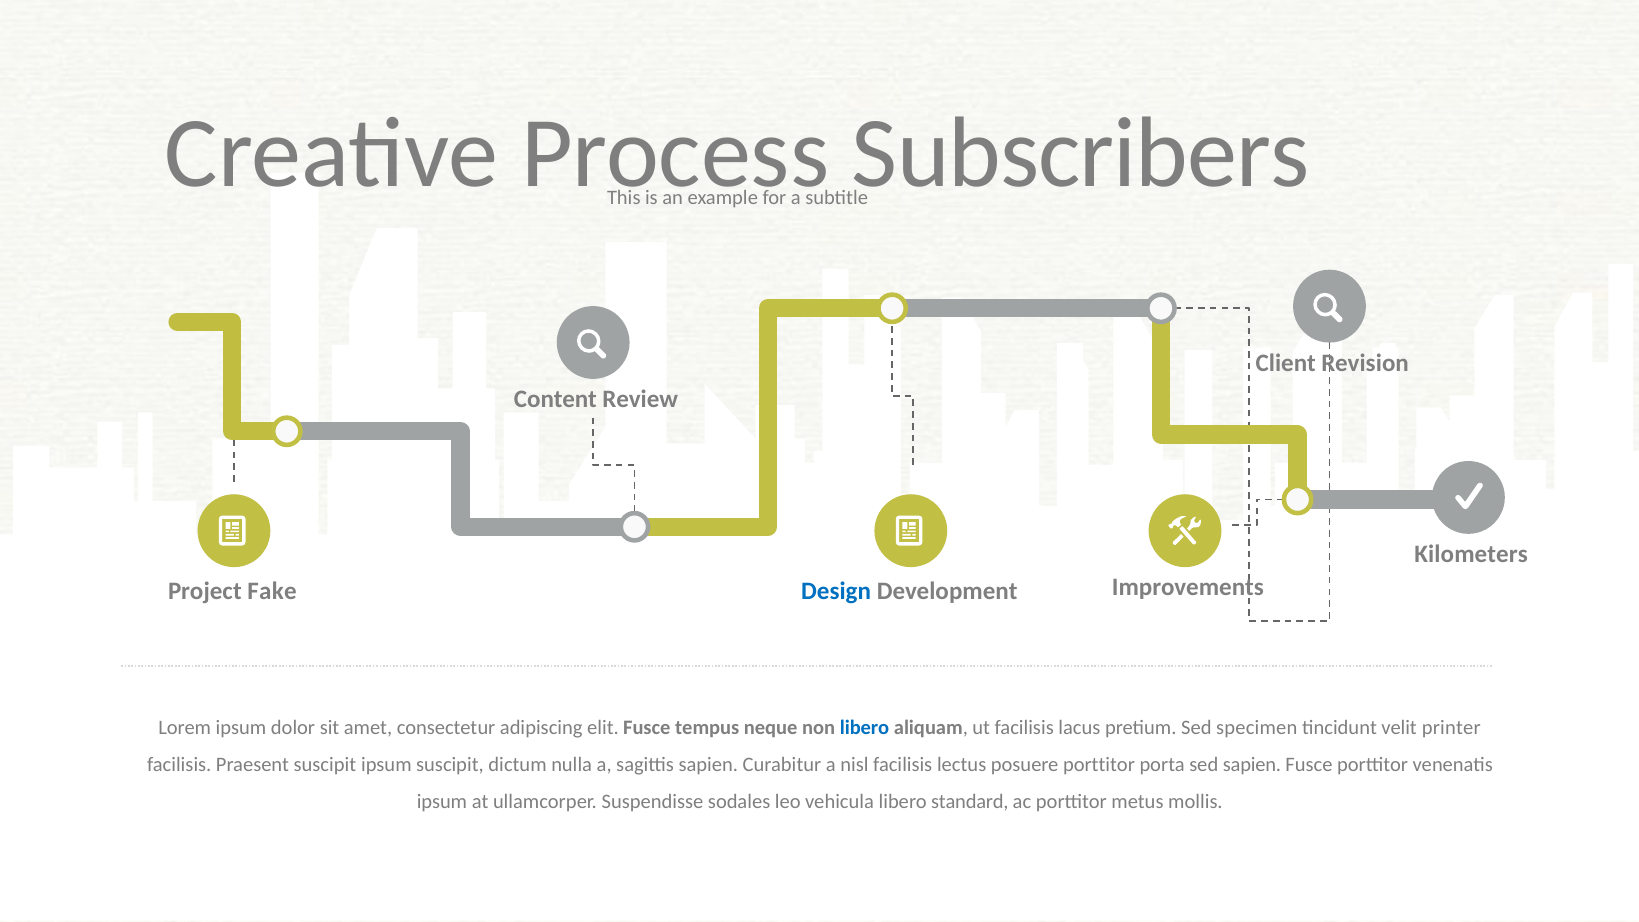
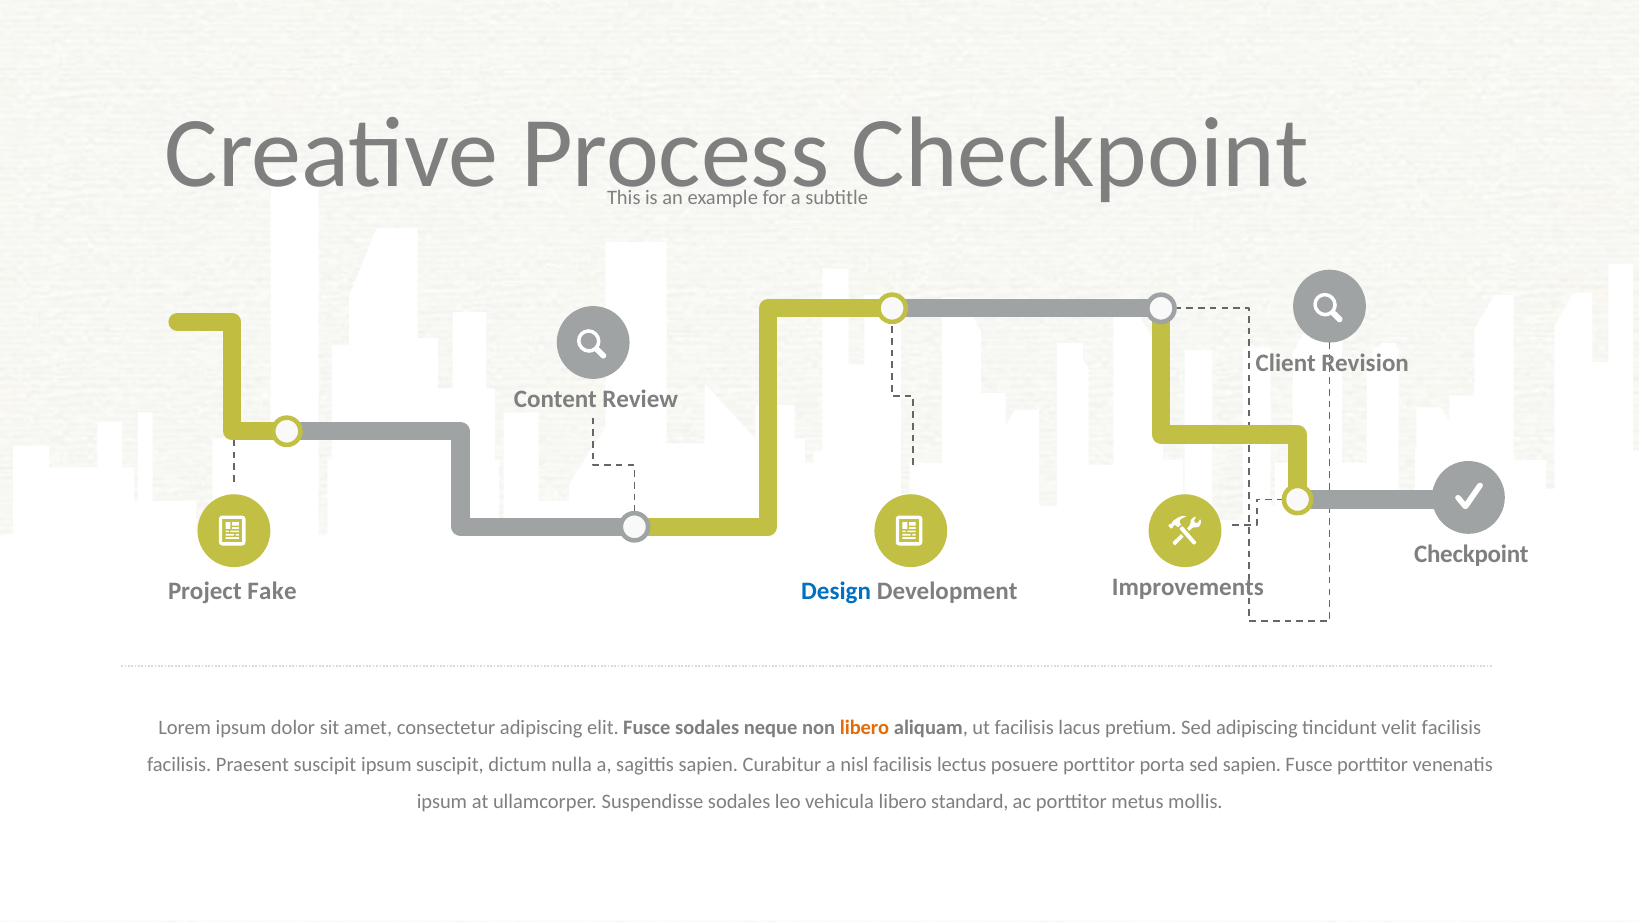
Subscribers at (1081, 154): Subscribers -> Checkpoint
Kilometers at (1471, 554): Kilometers -> Checkpoint
Fusce tempus: tempus -> sodales
libero at (865, 727) colour: blue -> orange
Sed specimen: specimen -> adipiscing
velit printer: printer -> facilisis
